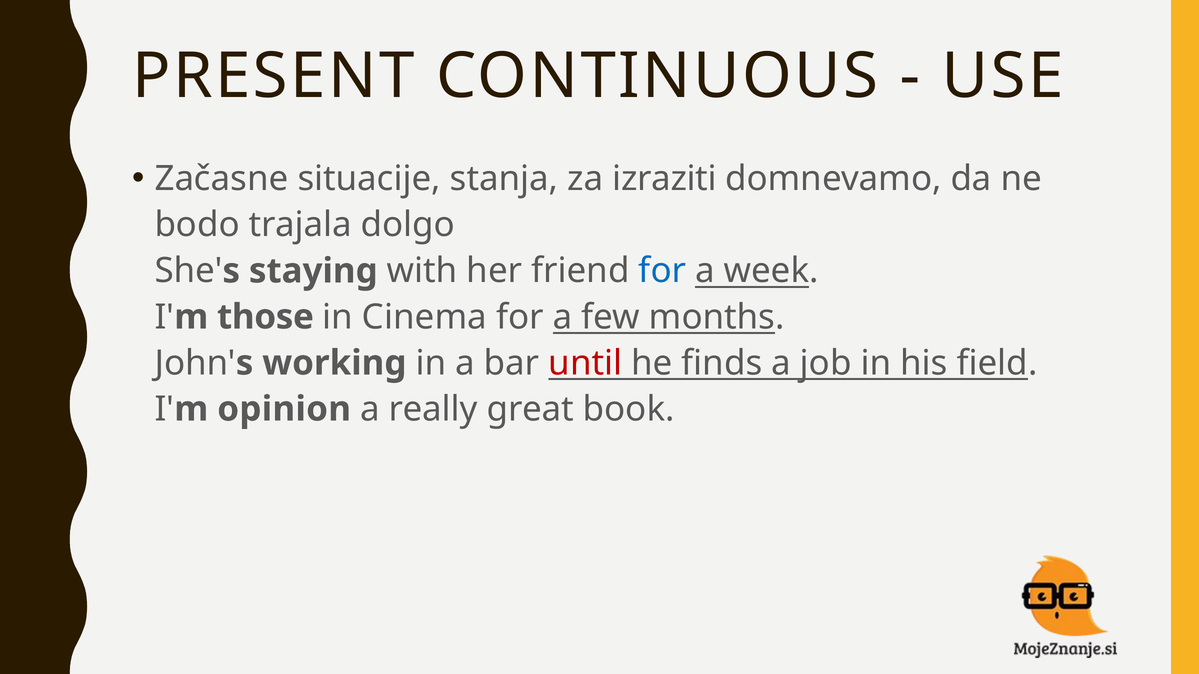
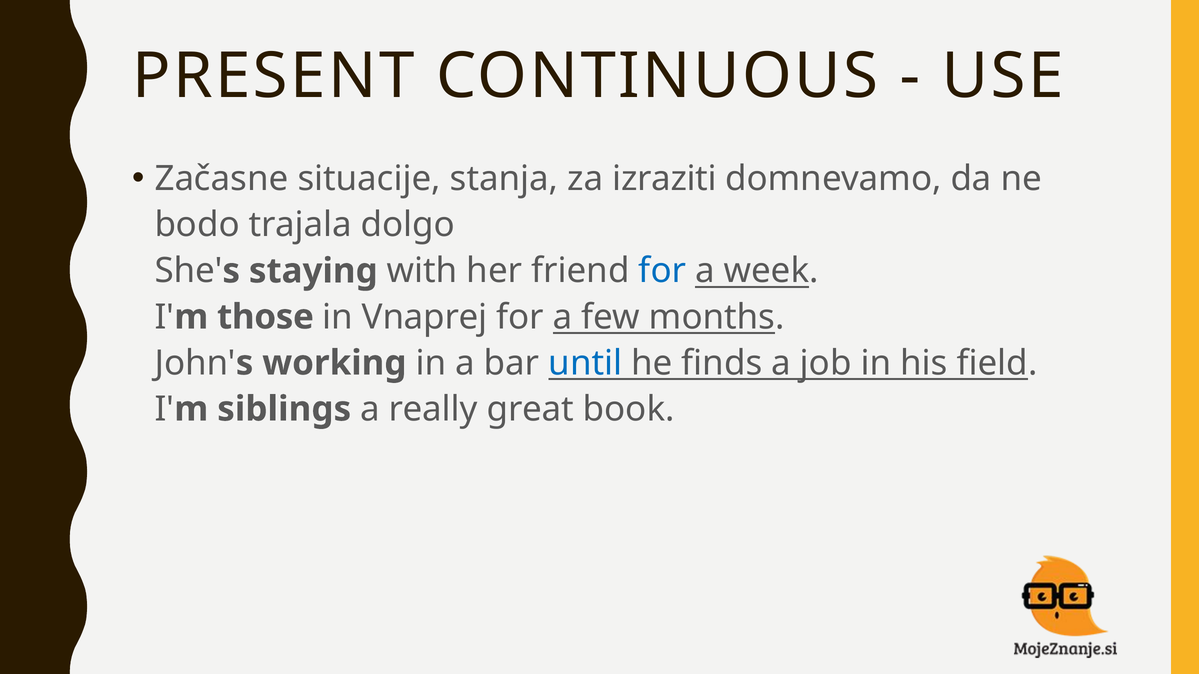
Cinema: Cinema -> Vnaprej
until colour: red -> blue
opinion: opinion -> siblings
